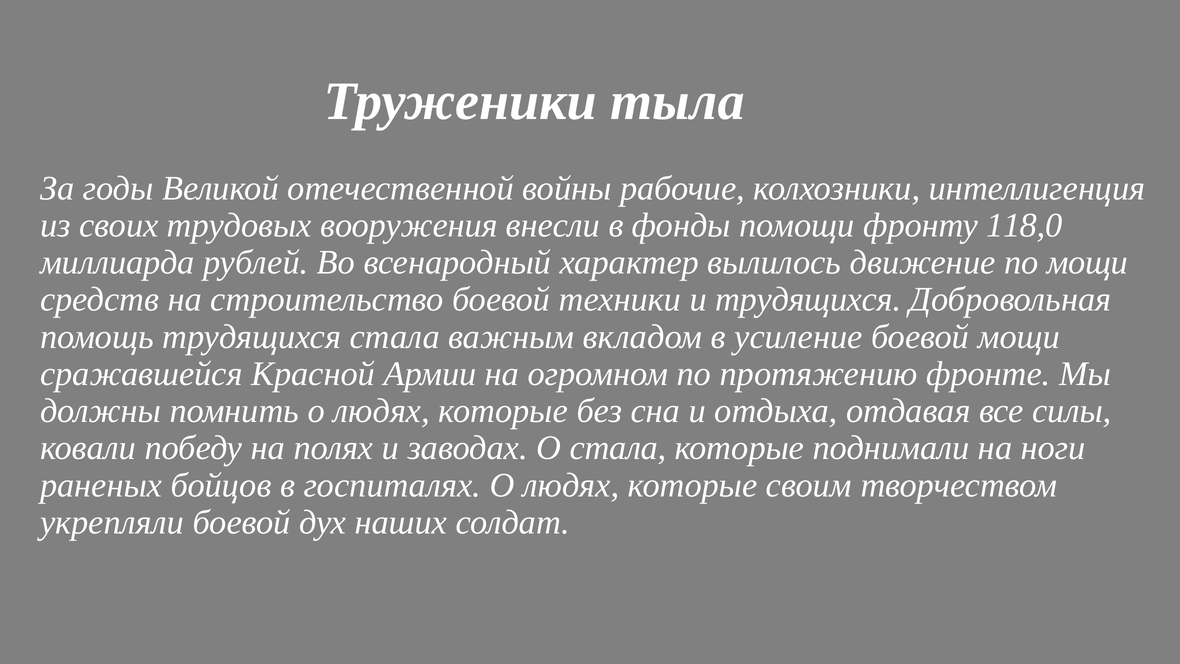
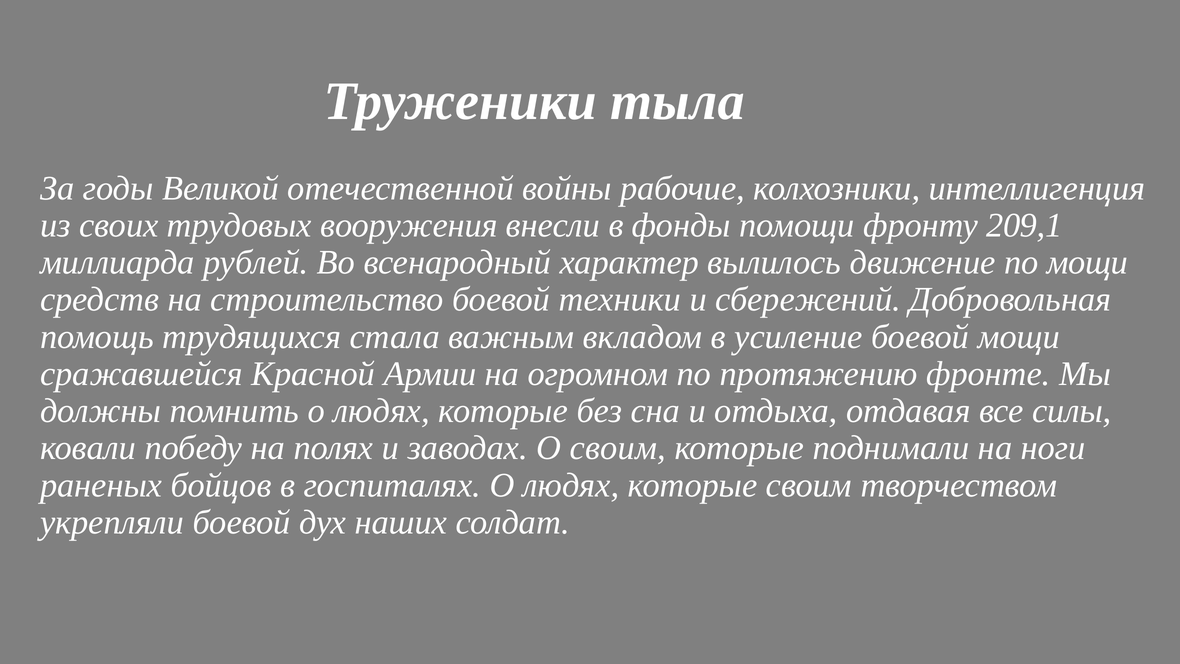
118,0: 118,0 -> 209,1
и трудящихся: трудящихся -> сбережений
О стала: стала -> своим
